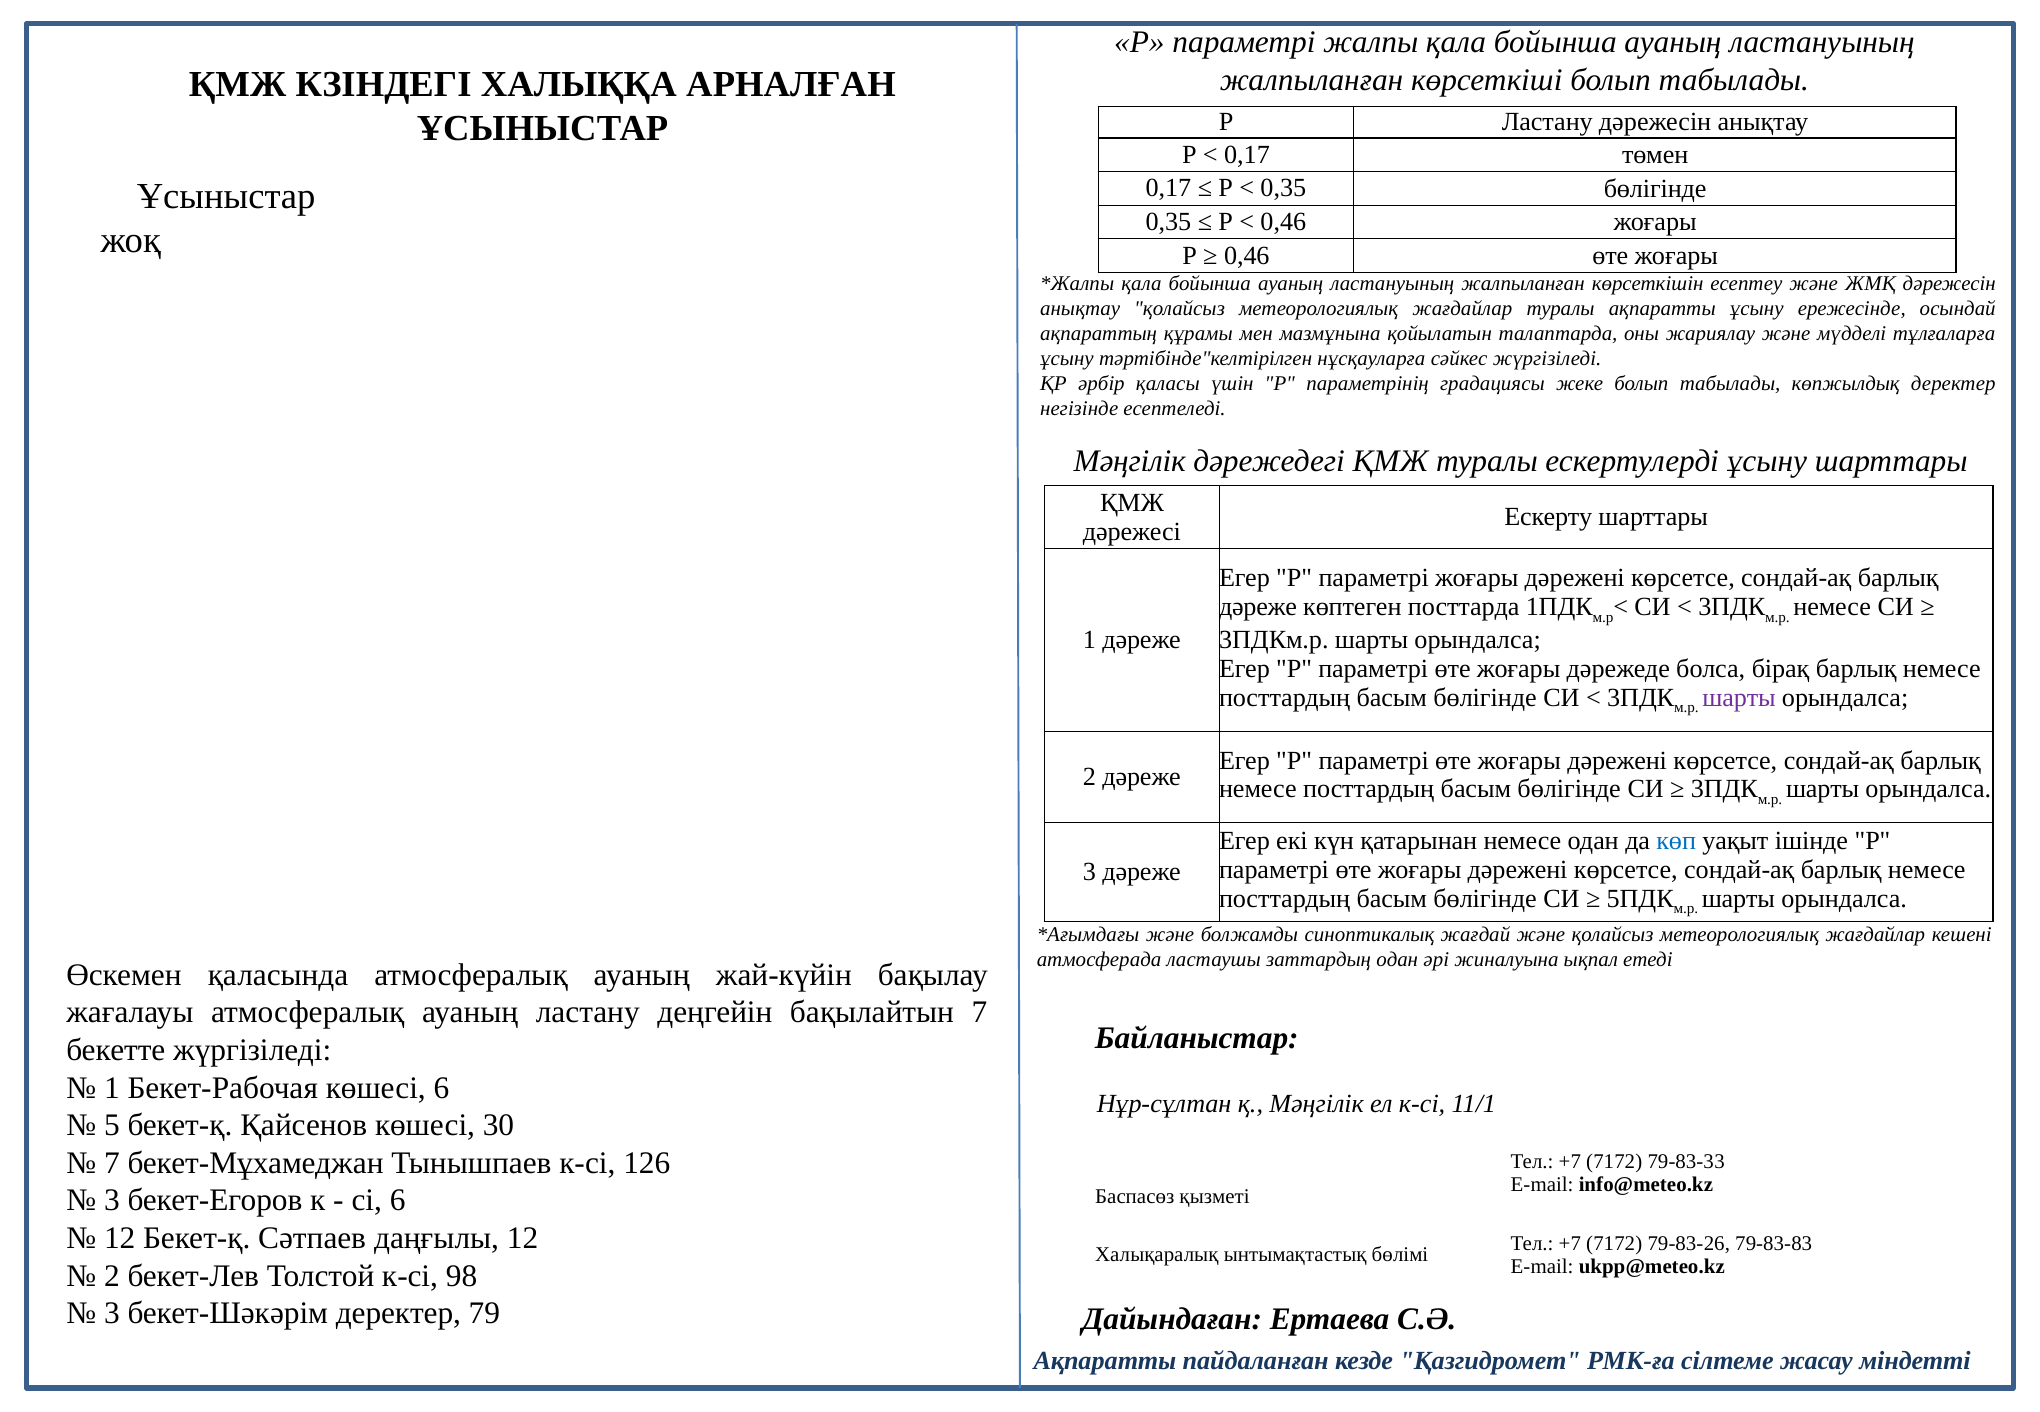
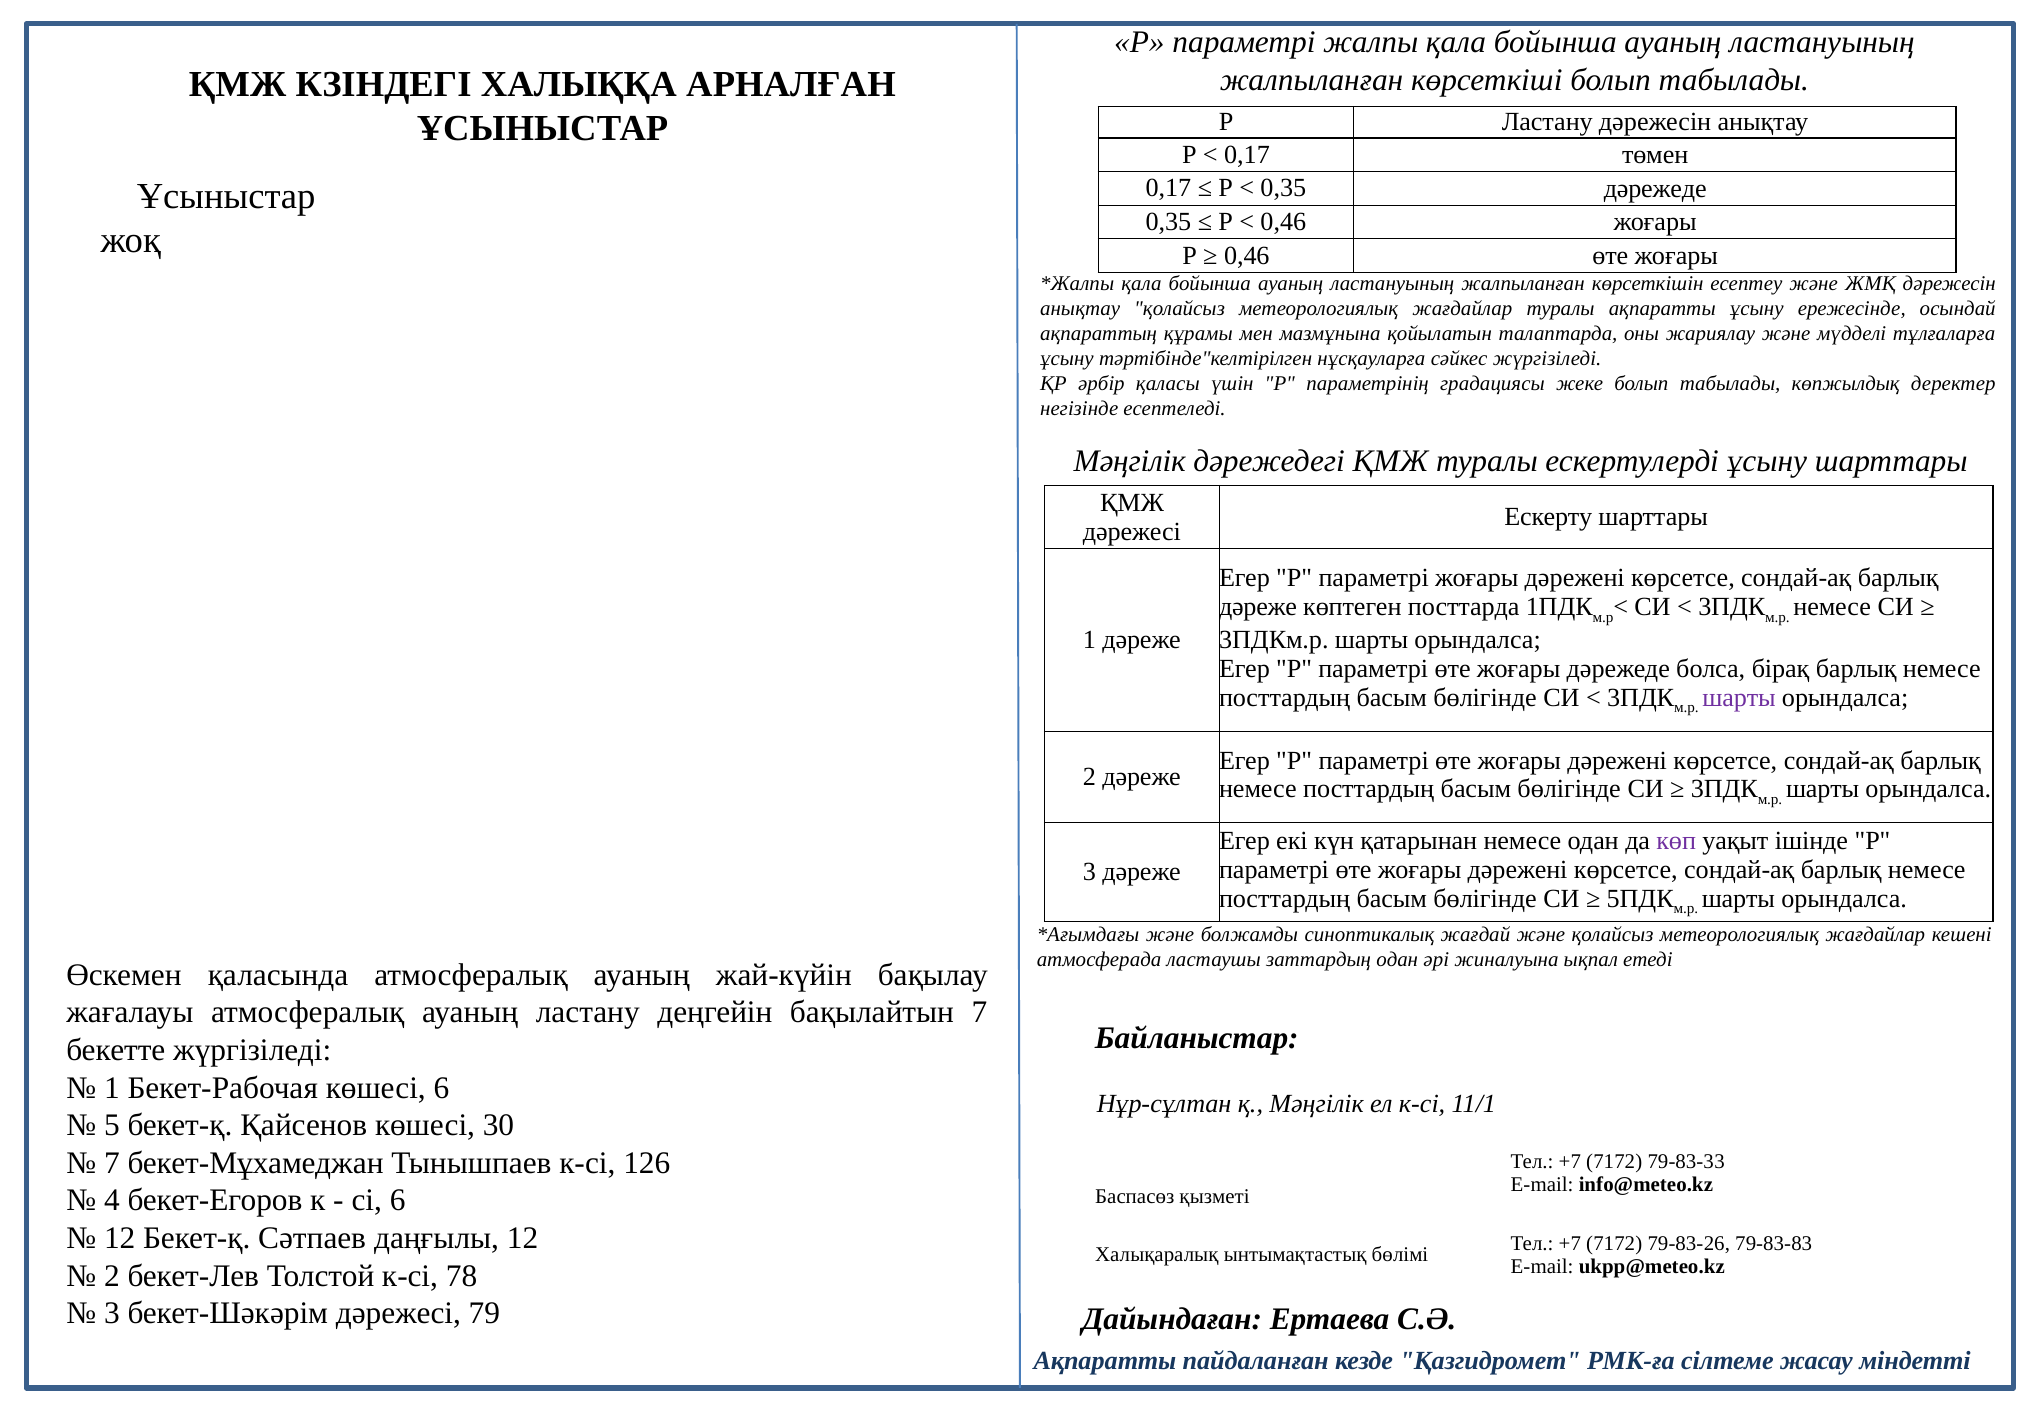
0,35 бөлігінде: бөлігінде -> дәрежеде
көп colour: blue -> purple
3 at (112, 1201): 3 -> 4
98: 98 -> 78
бекет-Шәкәрім деректер: деректер -> дәрежесі
